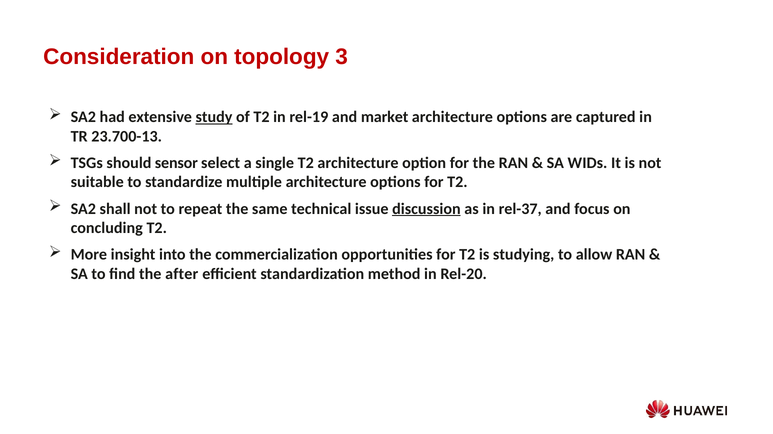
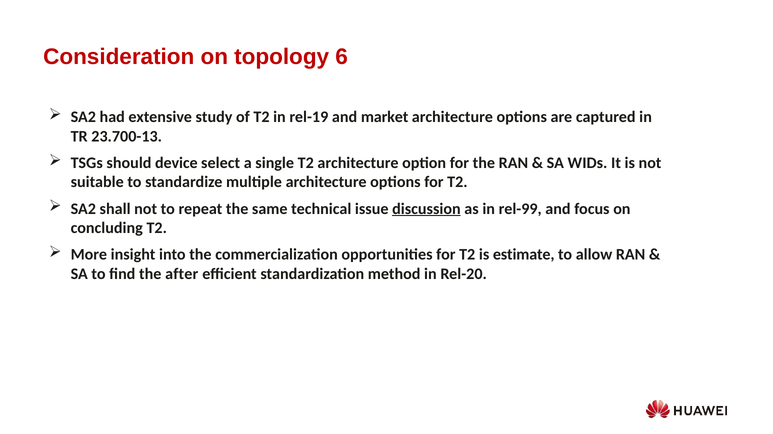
3: 3 -> 6
study underline: present -> none
sensor: sensor -> device
rel-37: rel-37 -> rel-99
studying: studying -> estimate
